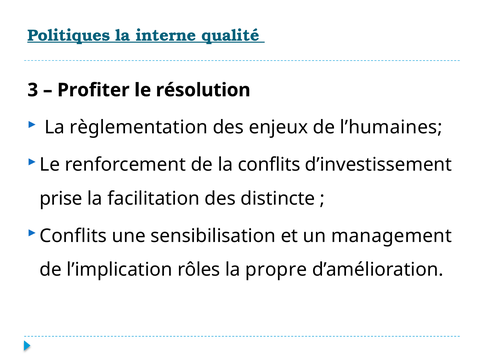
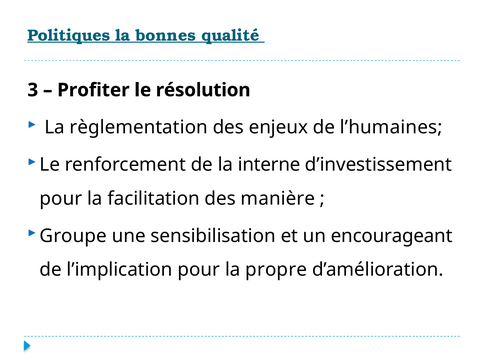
interne: interne -> bonnes
la conflits: conflits -> interne
prise at (61, 199): prise -> pour
distincte: distincte -> manière
Conflits at (73, 236): Conflits -> Groupe
management: management -> encourageant
l’implication rôles: rôles -> pour
